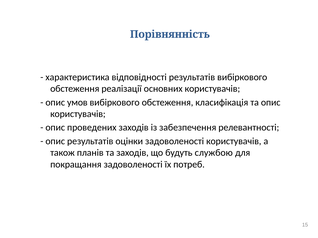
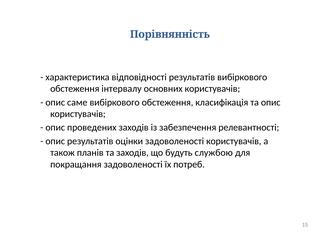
реалізації: реалізації -> інтервалу
умов: умов -> саме
